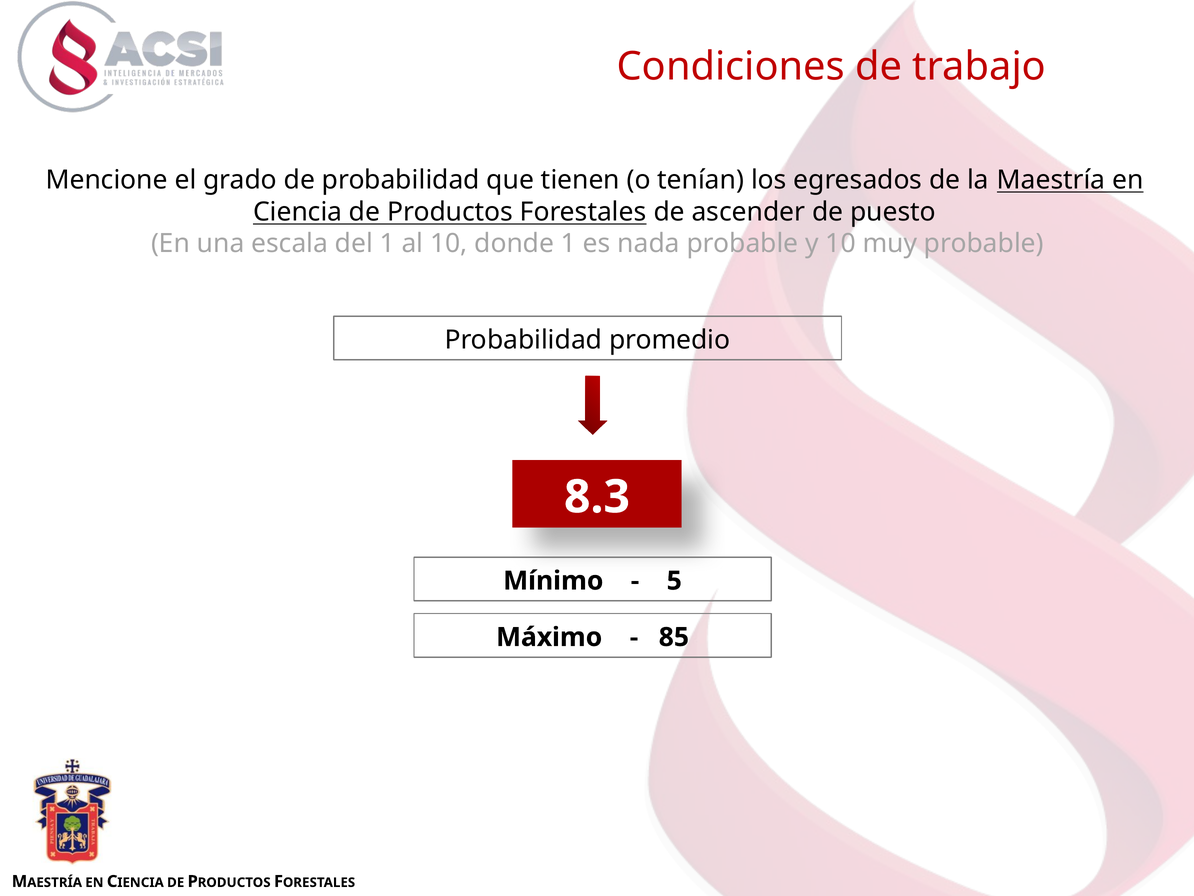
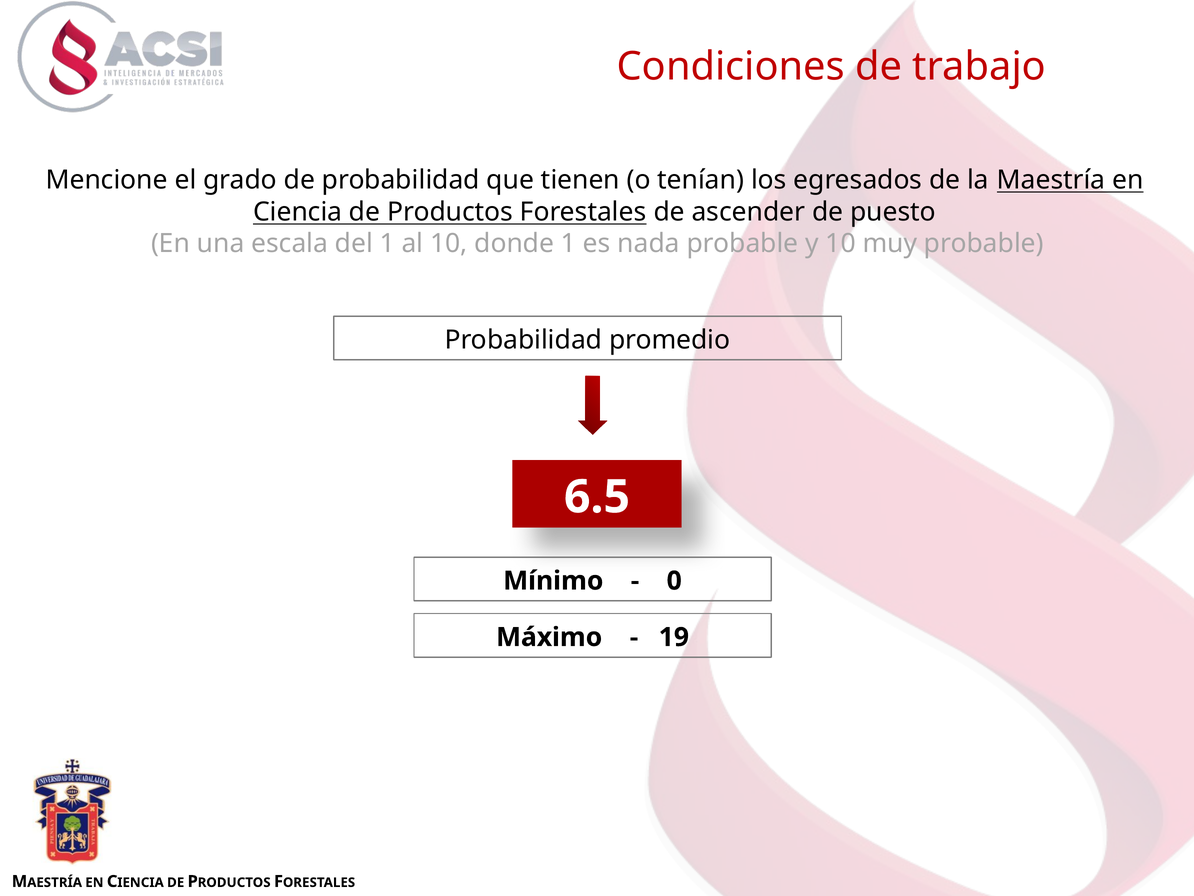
8.3: 8.3 -> 6.5
5: 5 -> 0
85: 85 -> 19
